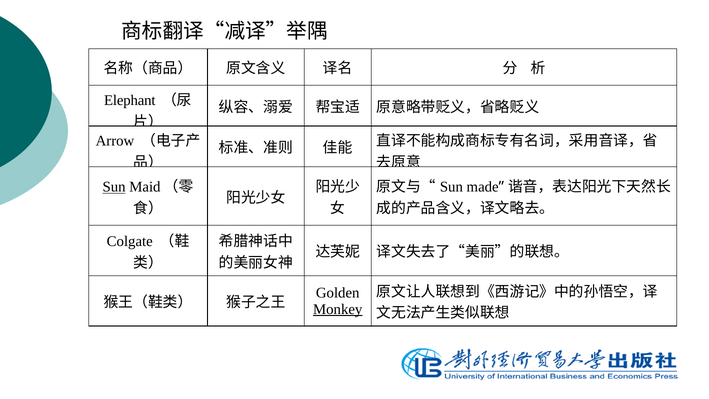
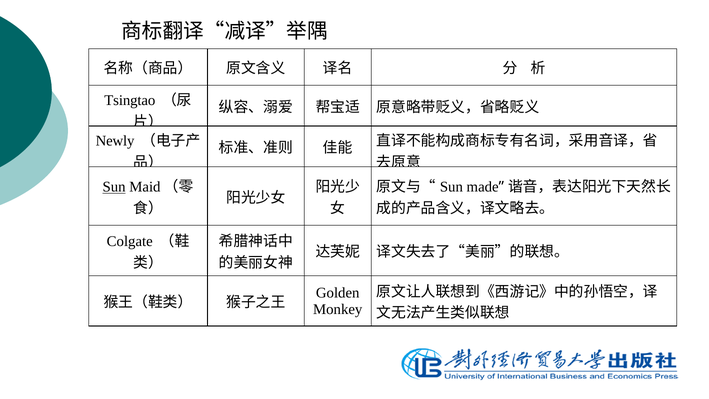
Elephant: Elephant -> Tsingtao
Arrow: Arrow -> Newly
Monkey underline: present -> none
